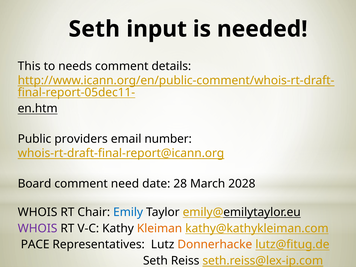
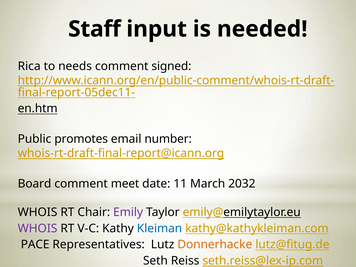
Seth at (94, 29): Seth -> Staff
This: This -> Rica
details: details -> signed
providers: providers -> promotes
need: need -> meet
28: 28 -> 11
2028: 2028 -> 2032
Emily colour: blue -> purple
Kleiman colour: orange -> blue
